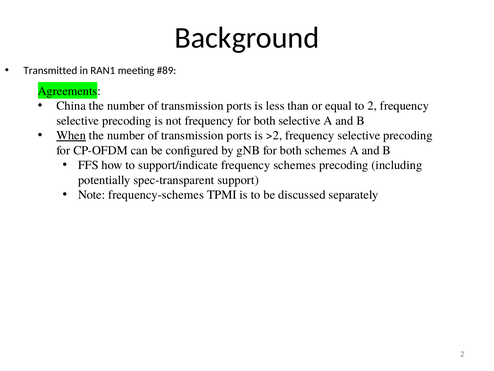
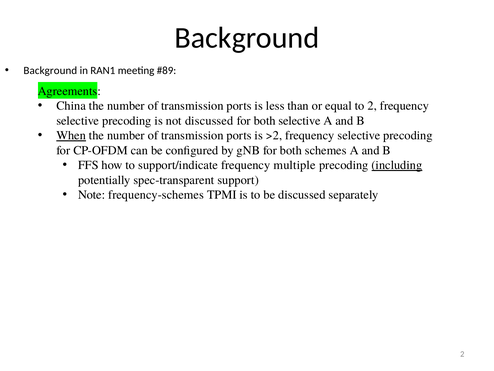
Transmitted at (50, 71): Transmitted -> Background
not frequency: frequency -> discussed
frequency schemes: schemes -> multiple
including underline: none -> present
